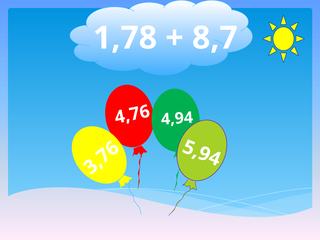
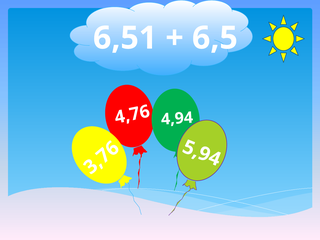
1,78: 1,78 -> 6,51
8,7: 8,7 -> 6,5
